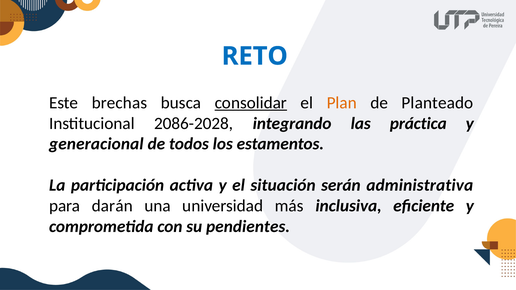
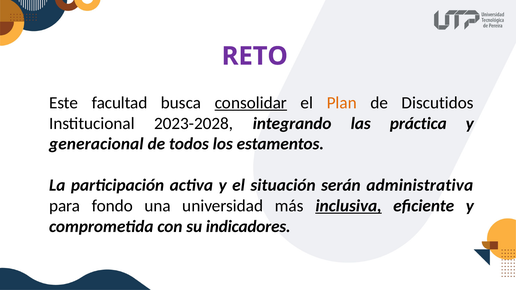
RETO colour: blue -> purple
brechas: brechas -> facultad
Planteado: Planteado -> Discutidos
2086-2028: 2086-2028 -> 2023-2028
darán: darán -> fondo
inclusiva underline: none -> present
pendientes: pendientes -> indicadores
